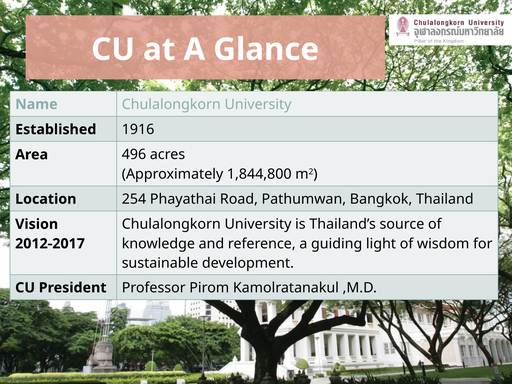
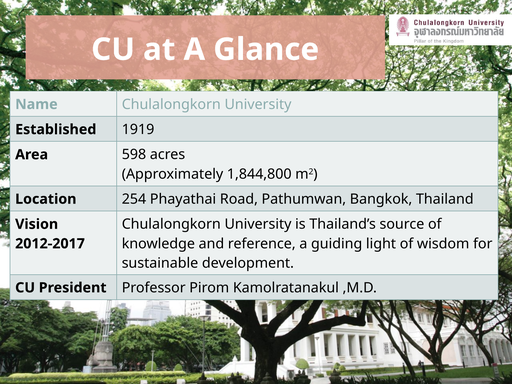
1916: 1916 -> 1919
496: 496 -> 598
